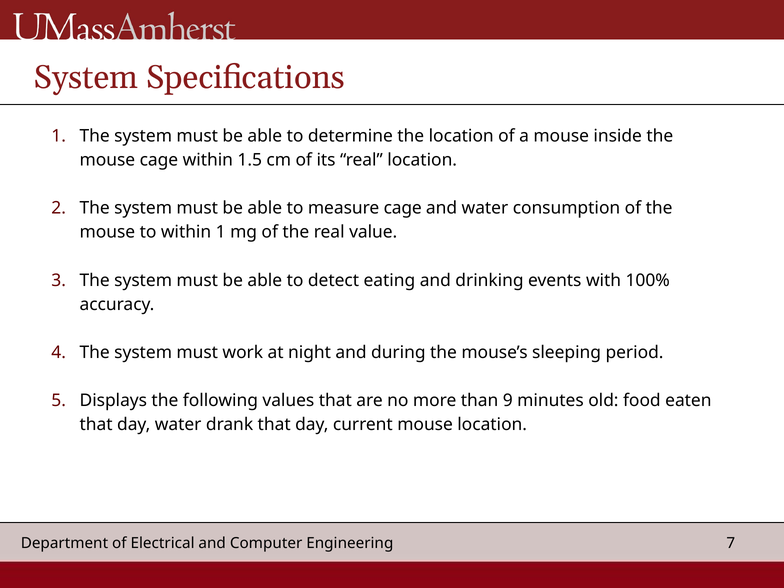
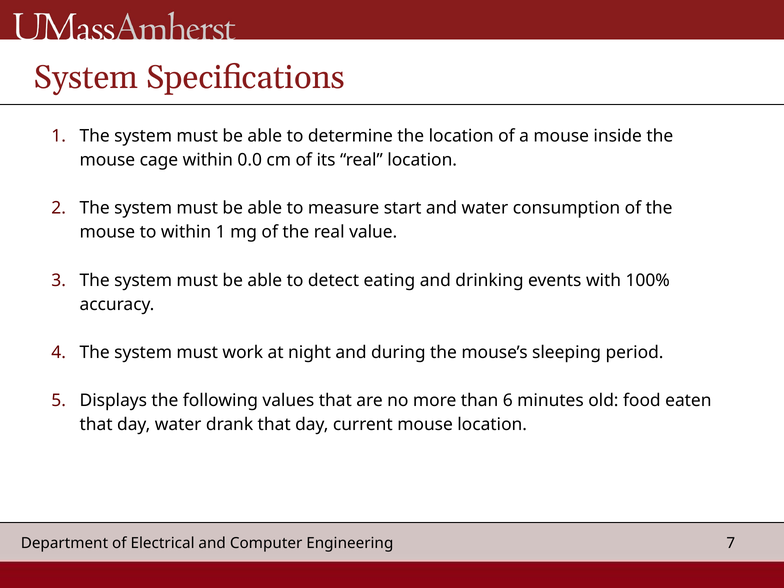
1.5: 1.5 -> 0.0
measure cage: cage -> start
9: 9 -> 6
